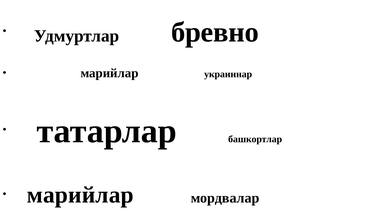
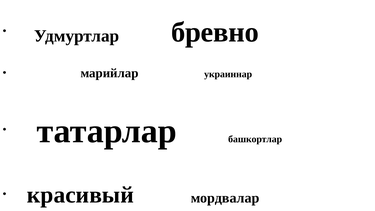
марийлар at (80, 195): марийлар -> красивый
